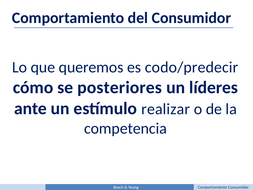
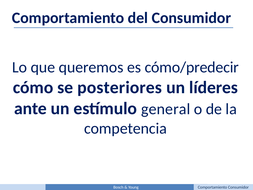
codo/predecir: codo/predecir -> cómo/predecir
realizar: realizar -> general
